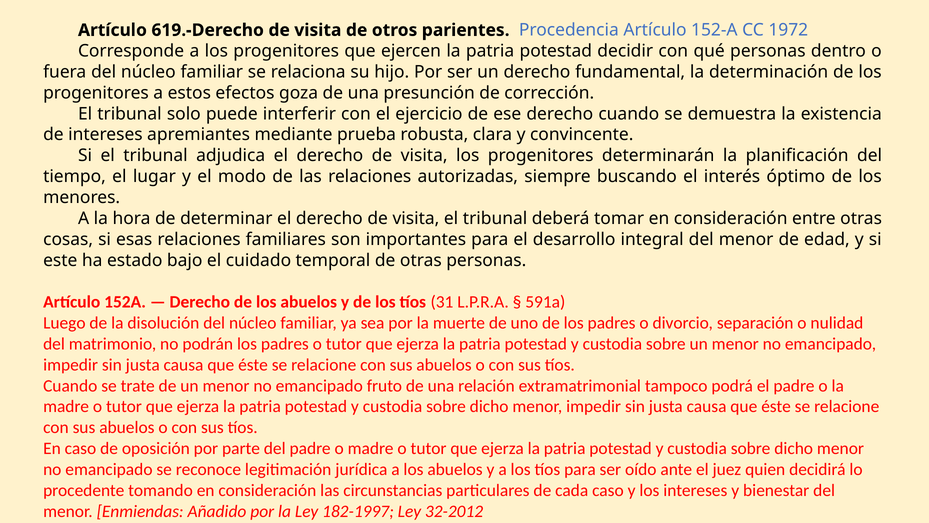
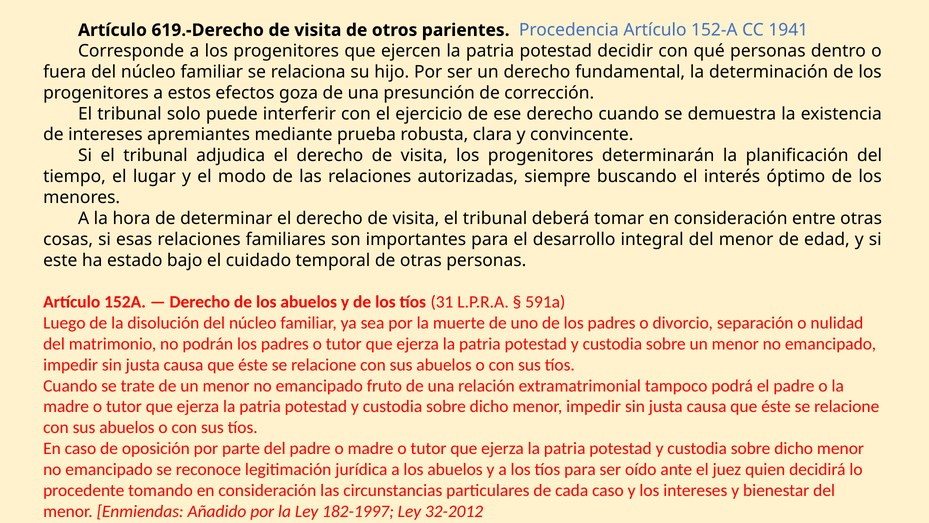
1972: 1972 -> 1941
